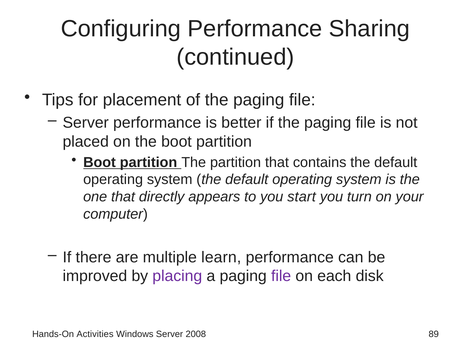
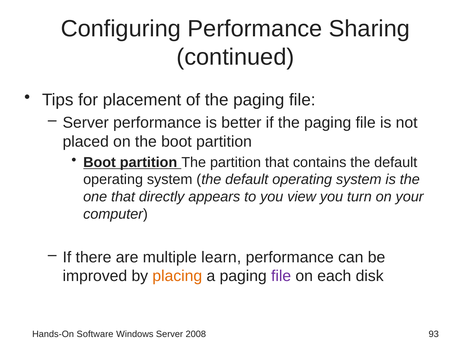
start: start -> view
placing colour: purple -> orange
Activities: Activities -> Software
89: 89 -> 93
